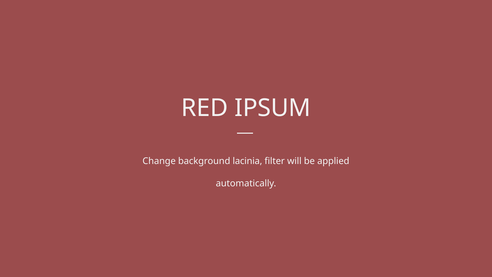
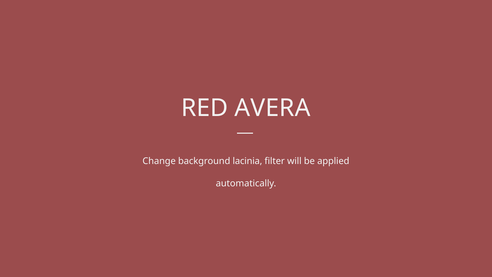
IPSUM: IPSUM -> AVERA
